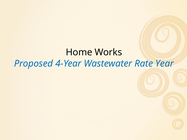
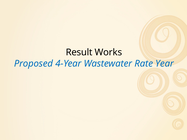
Home: Home -> Result
